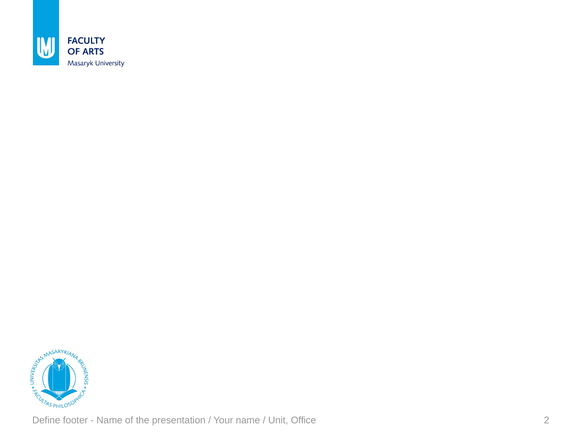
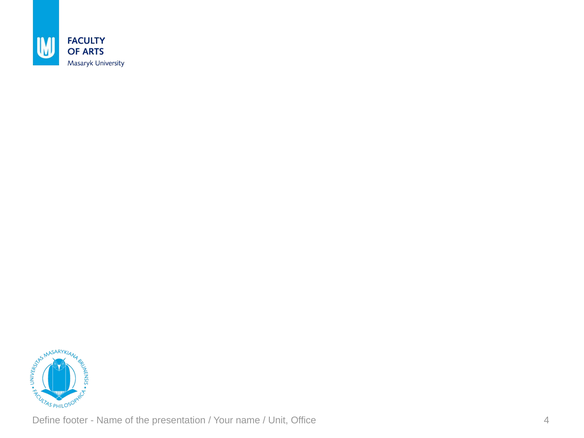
2: 2 -> 4
